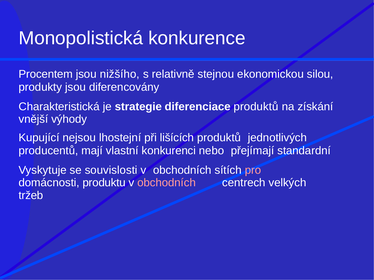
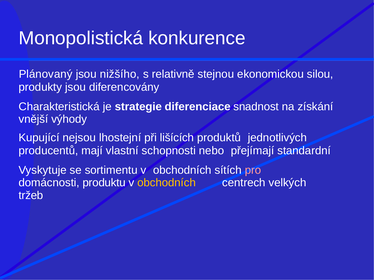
Procentem: Procentem -> Plánovaný
diferenciace produktů: produktů -> snadnost
konkurenci: konkurenci -> schopnosti
souvislosti: souvislosti -> sortimentu
obchodních at (167, 183) colour: pink -> yellow
